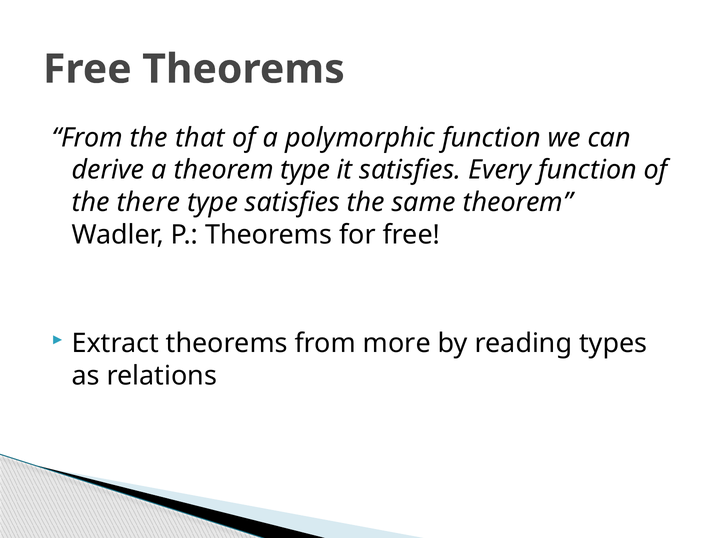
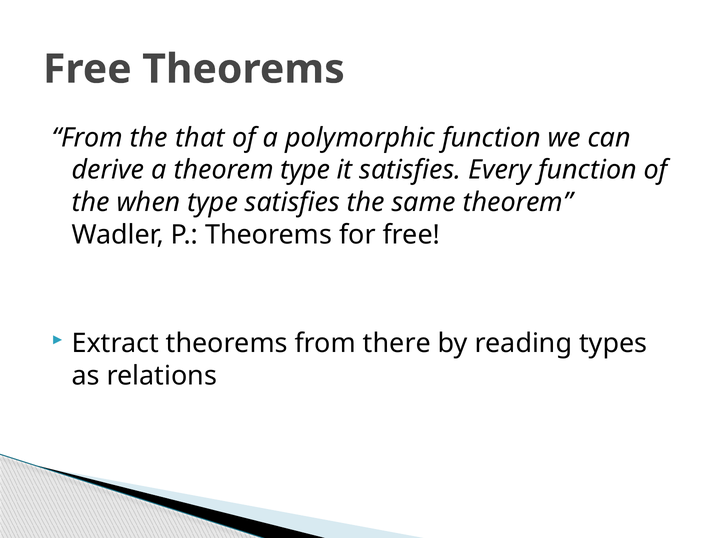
there: there -> when
more: more -> there
